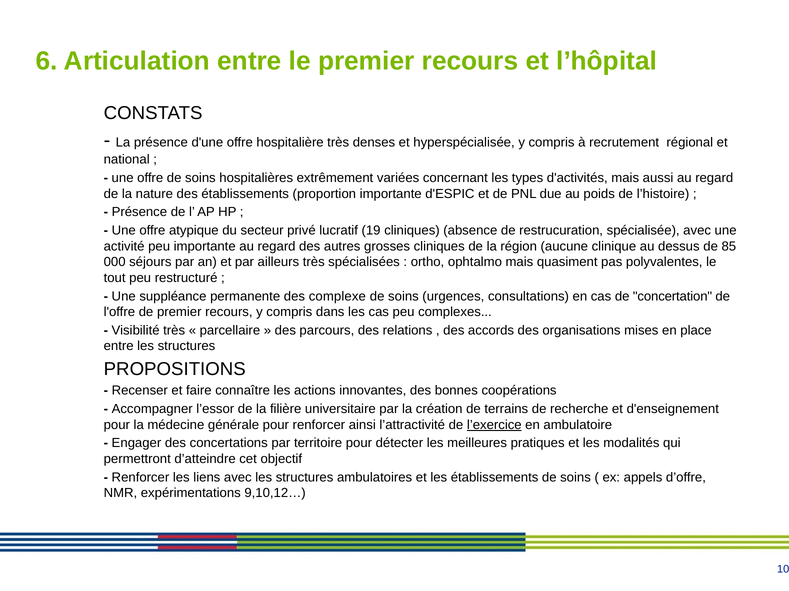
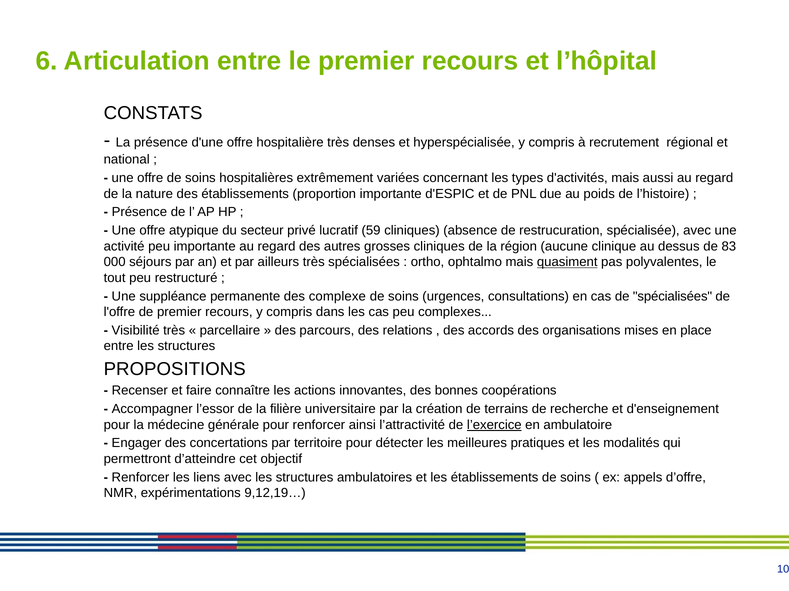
19: 19 -> 59
85: 85 -> 83
quasiment underline: none -> present
de concertation: concertation -> spécialisées
9,10,12…: 9,10,12… -> 9,12,19…
